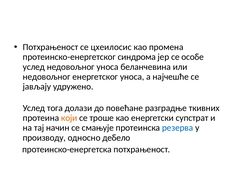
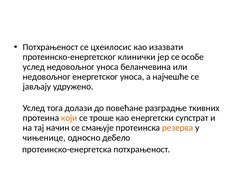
промена: промена -> изазвати
синдрома: синдрома -> клинички
резерва colour: blue -> orange
производу: производу -> чињенице
